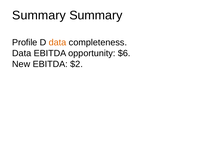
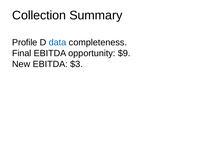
Summary at (39, 15): Summary -> Collection
data at (58, 43) colour: orange -> blue
Data at (22, 53): Data -> Final
$6: $6 -> $9
$2: $2 -> $3
